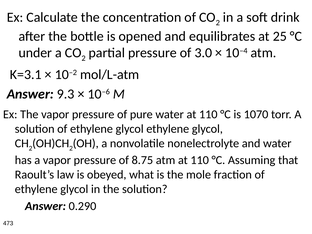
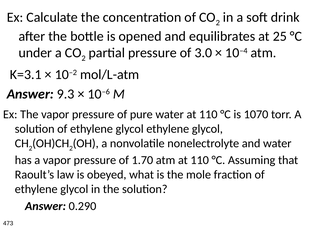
8.75: 8.75 -> 1.70
